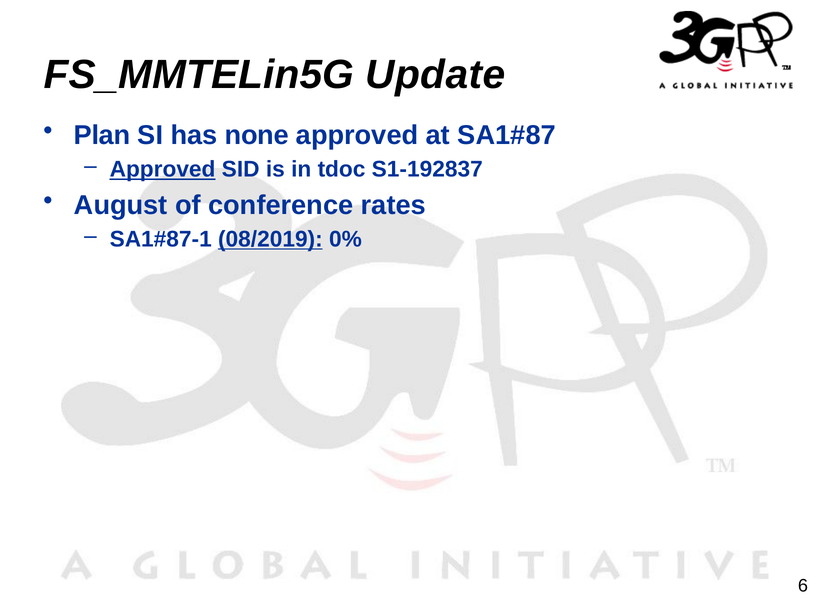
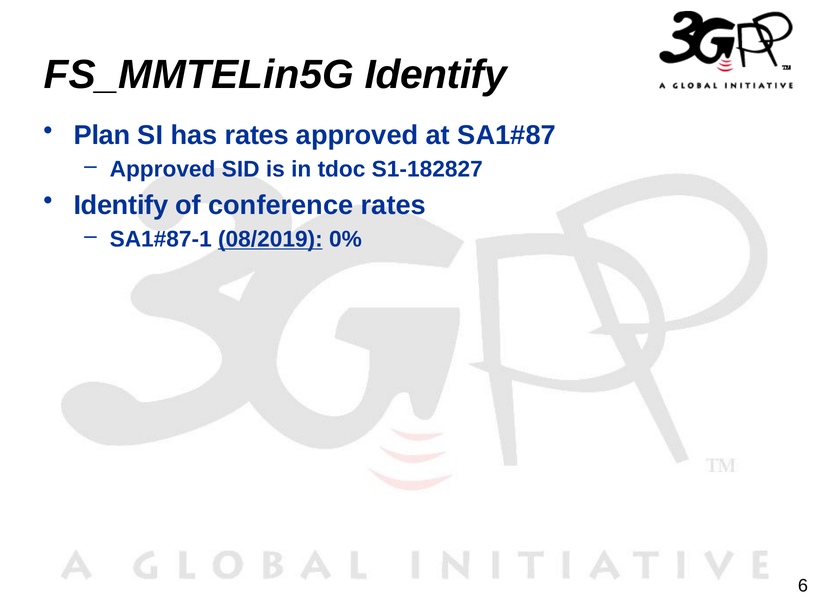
FS_MMTELin5G Update: Update -> Identify
has none: none -> rates
Approved at (163, 169) underline: present -> none
S1-192837: S1-192837 -> S1-182827
August at (121, 205): August -> Identify
